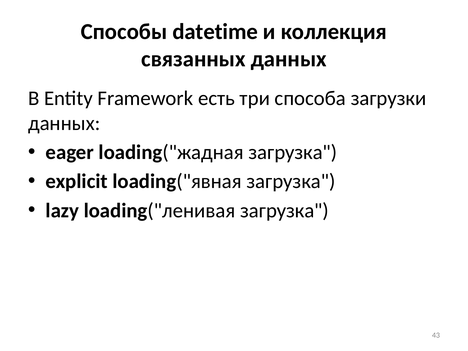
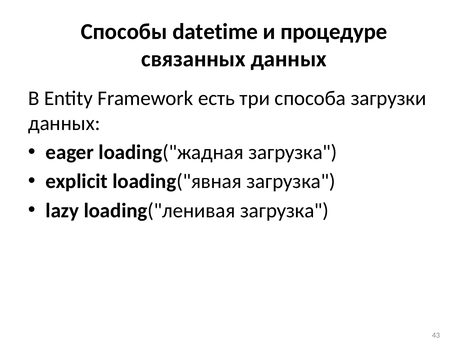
коллекция: коллекция -> процедуре
